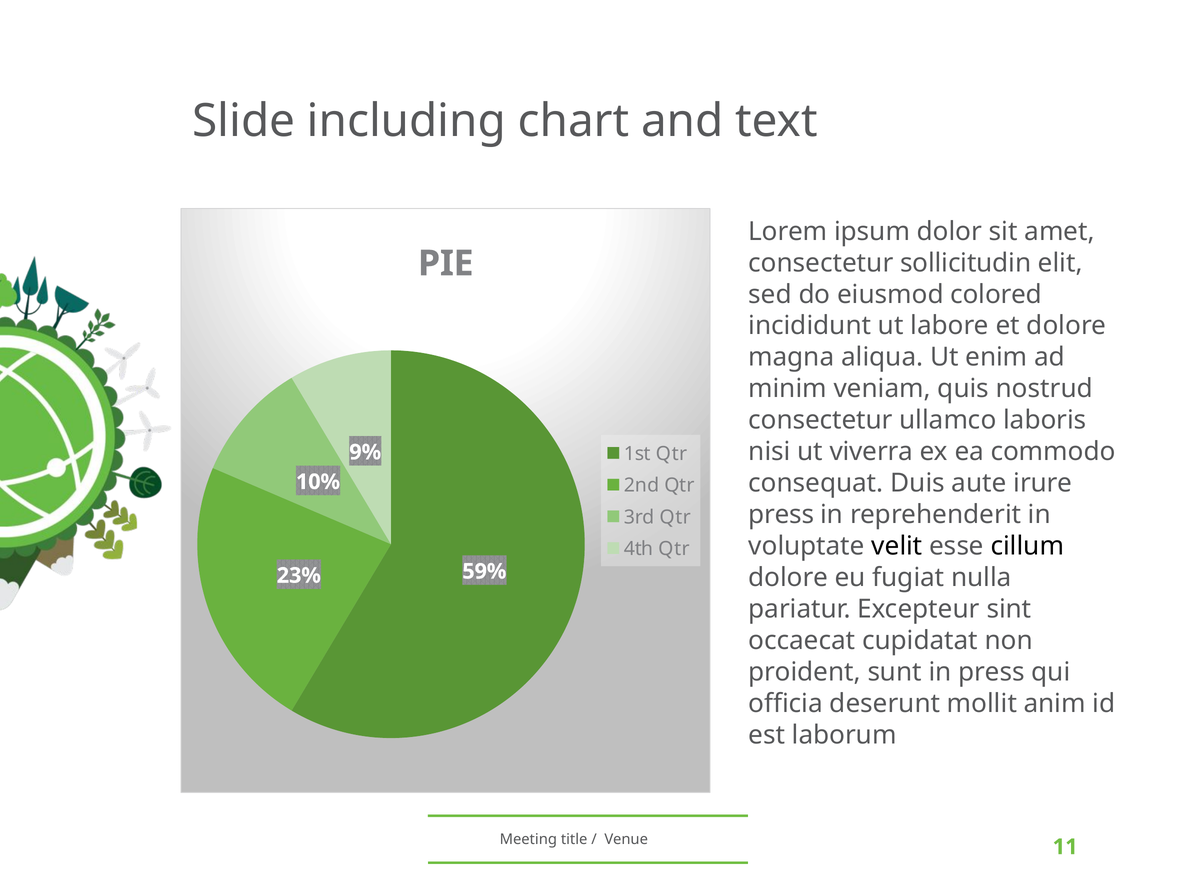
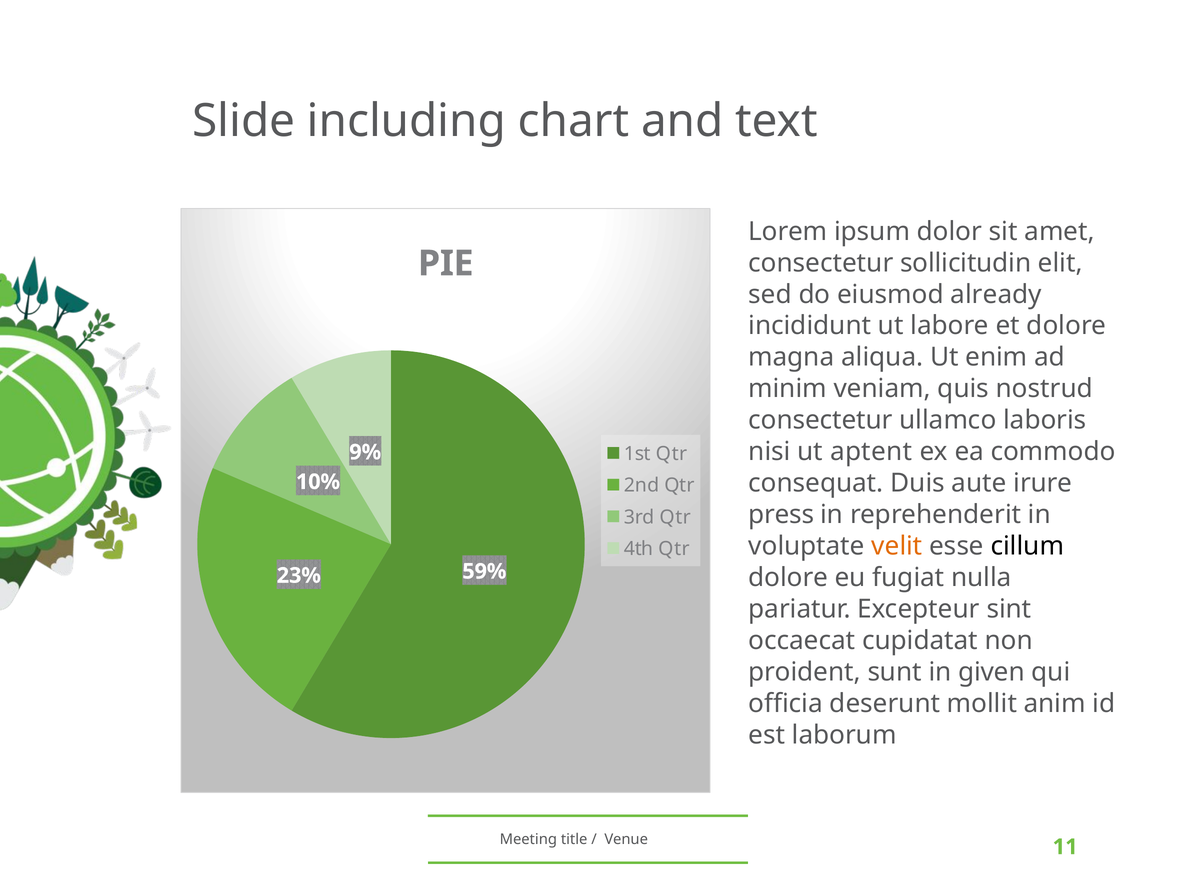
colored: colored -> already
viverra: viverra -> aptent
velit colour: black -> orange
in press: press -> given
